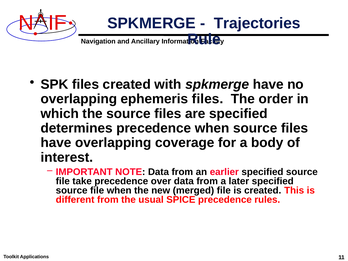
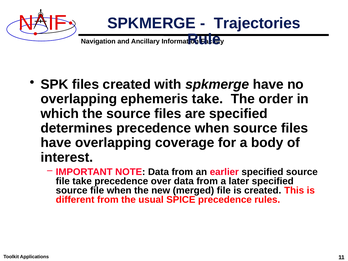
ephemeris files: files -> take
